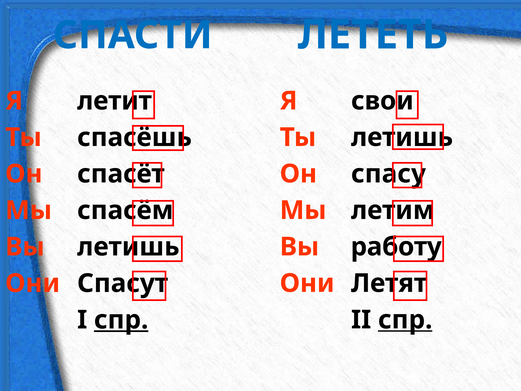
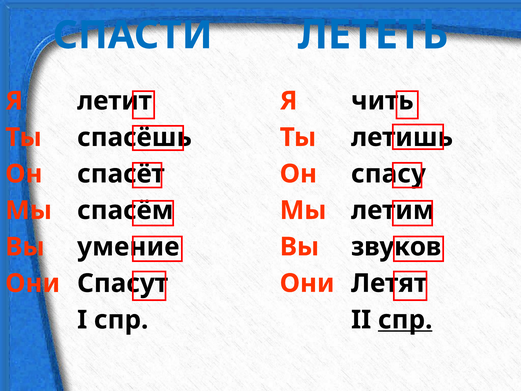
свои: свои -> чить
работу: работу -> звуков
летишь at (128, 247): летишь -> умение
спр at (121, 320) underline: present -> none
